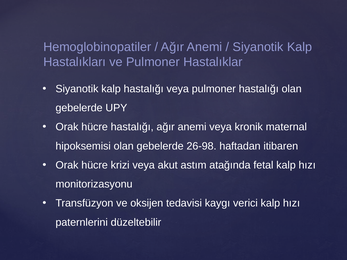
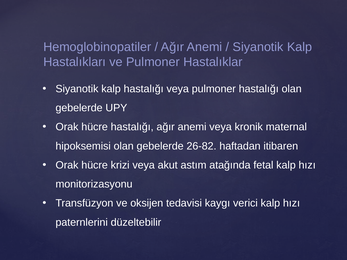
26-98: 26-98 -> 26-82
